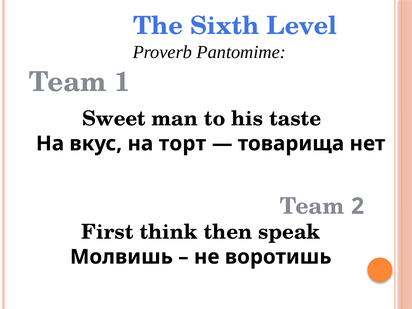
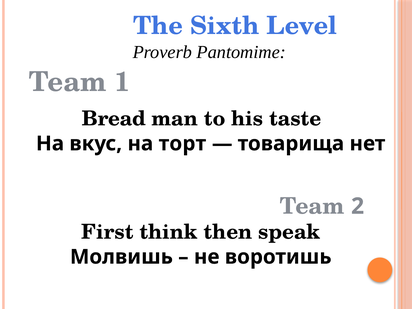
Sweet: Sweet -> Bread
